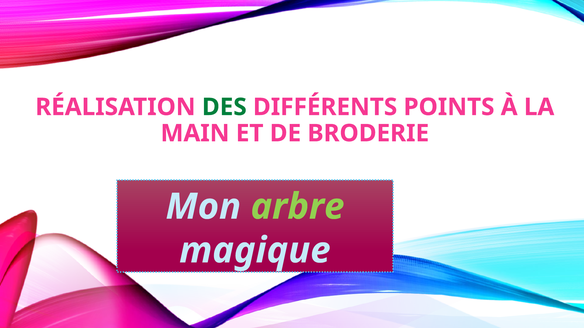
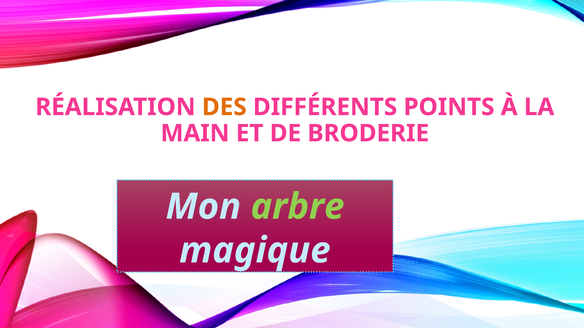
DES colour: green -> orange
